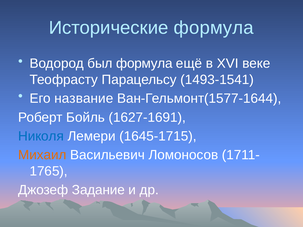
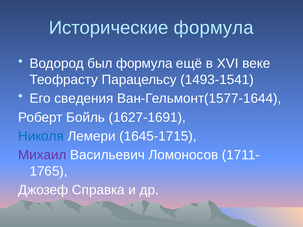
название: название -> сведения
Михаил colour: orange -> purple
Задание: Задание -> Справка
